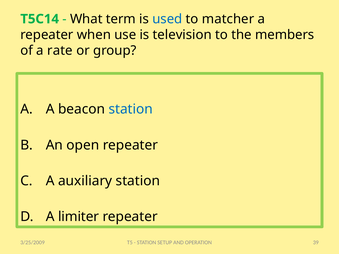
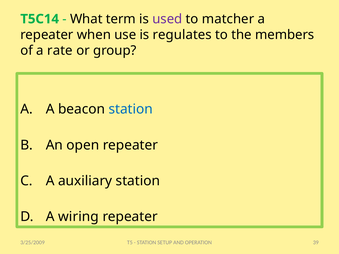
used colour: blue -> purple
television: television -> regulates
limiter: limiter -> wiring
